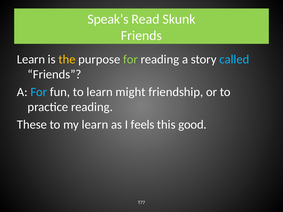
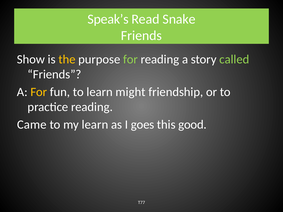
Skunk: Skunk -> Snake
Learn at (31, 59): Learn -> Show
called colour: light blue -> light green
For at (39, 92) colour: light blue -> yellow
These: These -> Came
feels: feels -> goes
